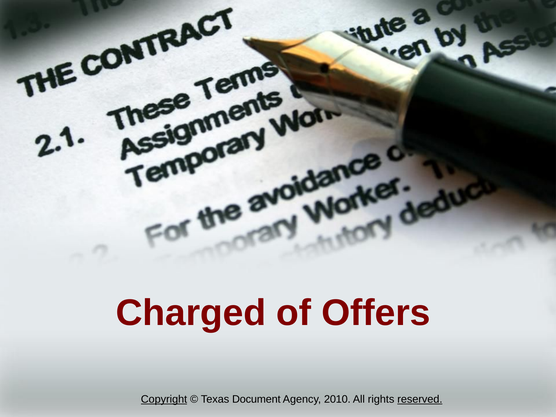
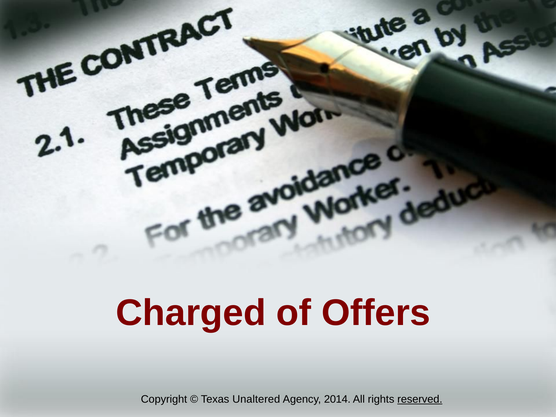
Copyright underline: present -> none
Document: Document -> Unaltered
2010: 2010 -> 2014
